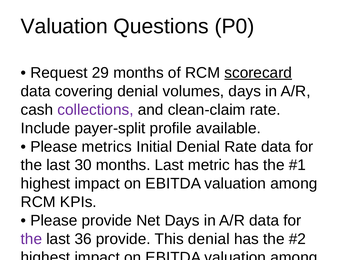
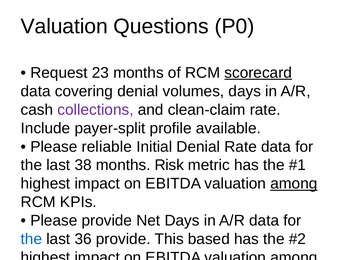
29: 29 -> 23
metrics: metrics -> reliable
30: 30 -> 38
months Last: Last -> Risk
among at (294, 183) underline: none -> present
the at (31, 239) colour: purple -> blue
This denial: denial -> based
